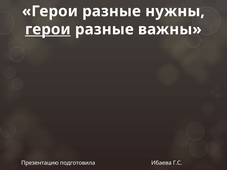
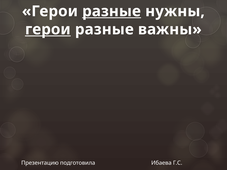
разные at (111, 11) underline: none -> present
